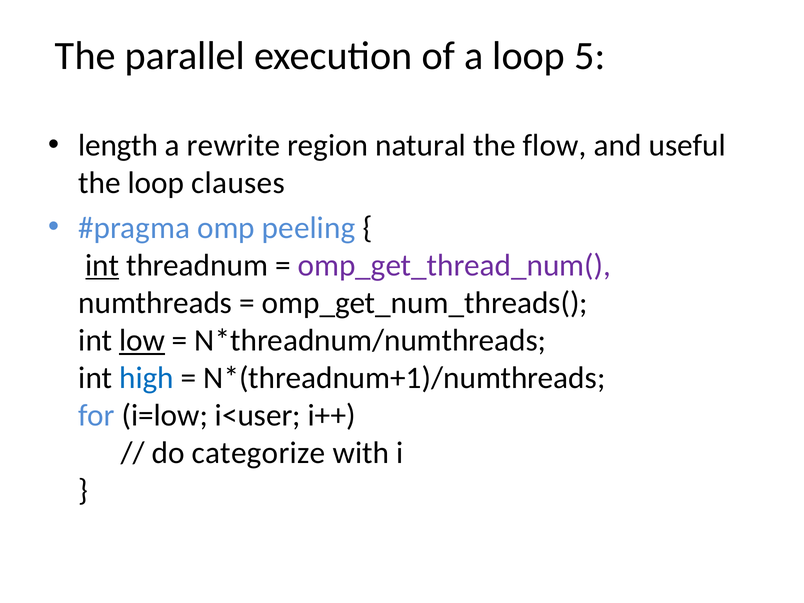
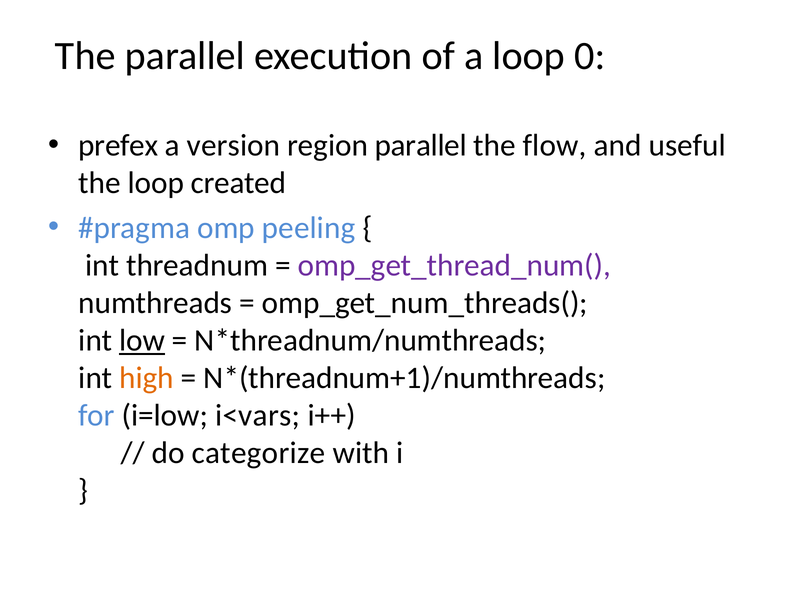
5: 5 -> 0
length: length -> prefex
rewrite: rewrite -> version
region natural: natural -> parallel
clauses: clauses -> created
int at (102, 265) underline: present -> none
high colour: blue -> orange
i<user: i<user -> i<vars
